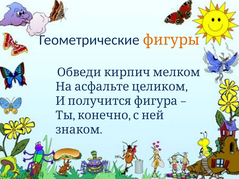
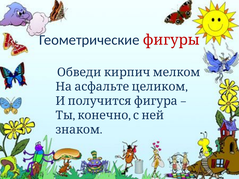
фигуры colour: orange -> red
